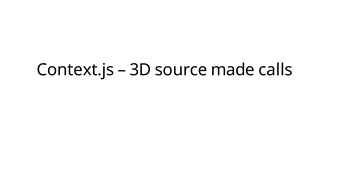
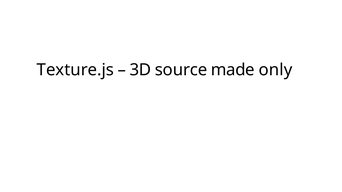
Context.js: Context.js -> Texture.js
calls: calls -> only
